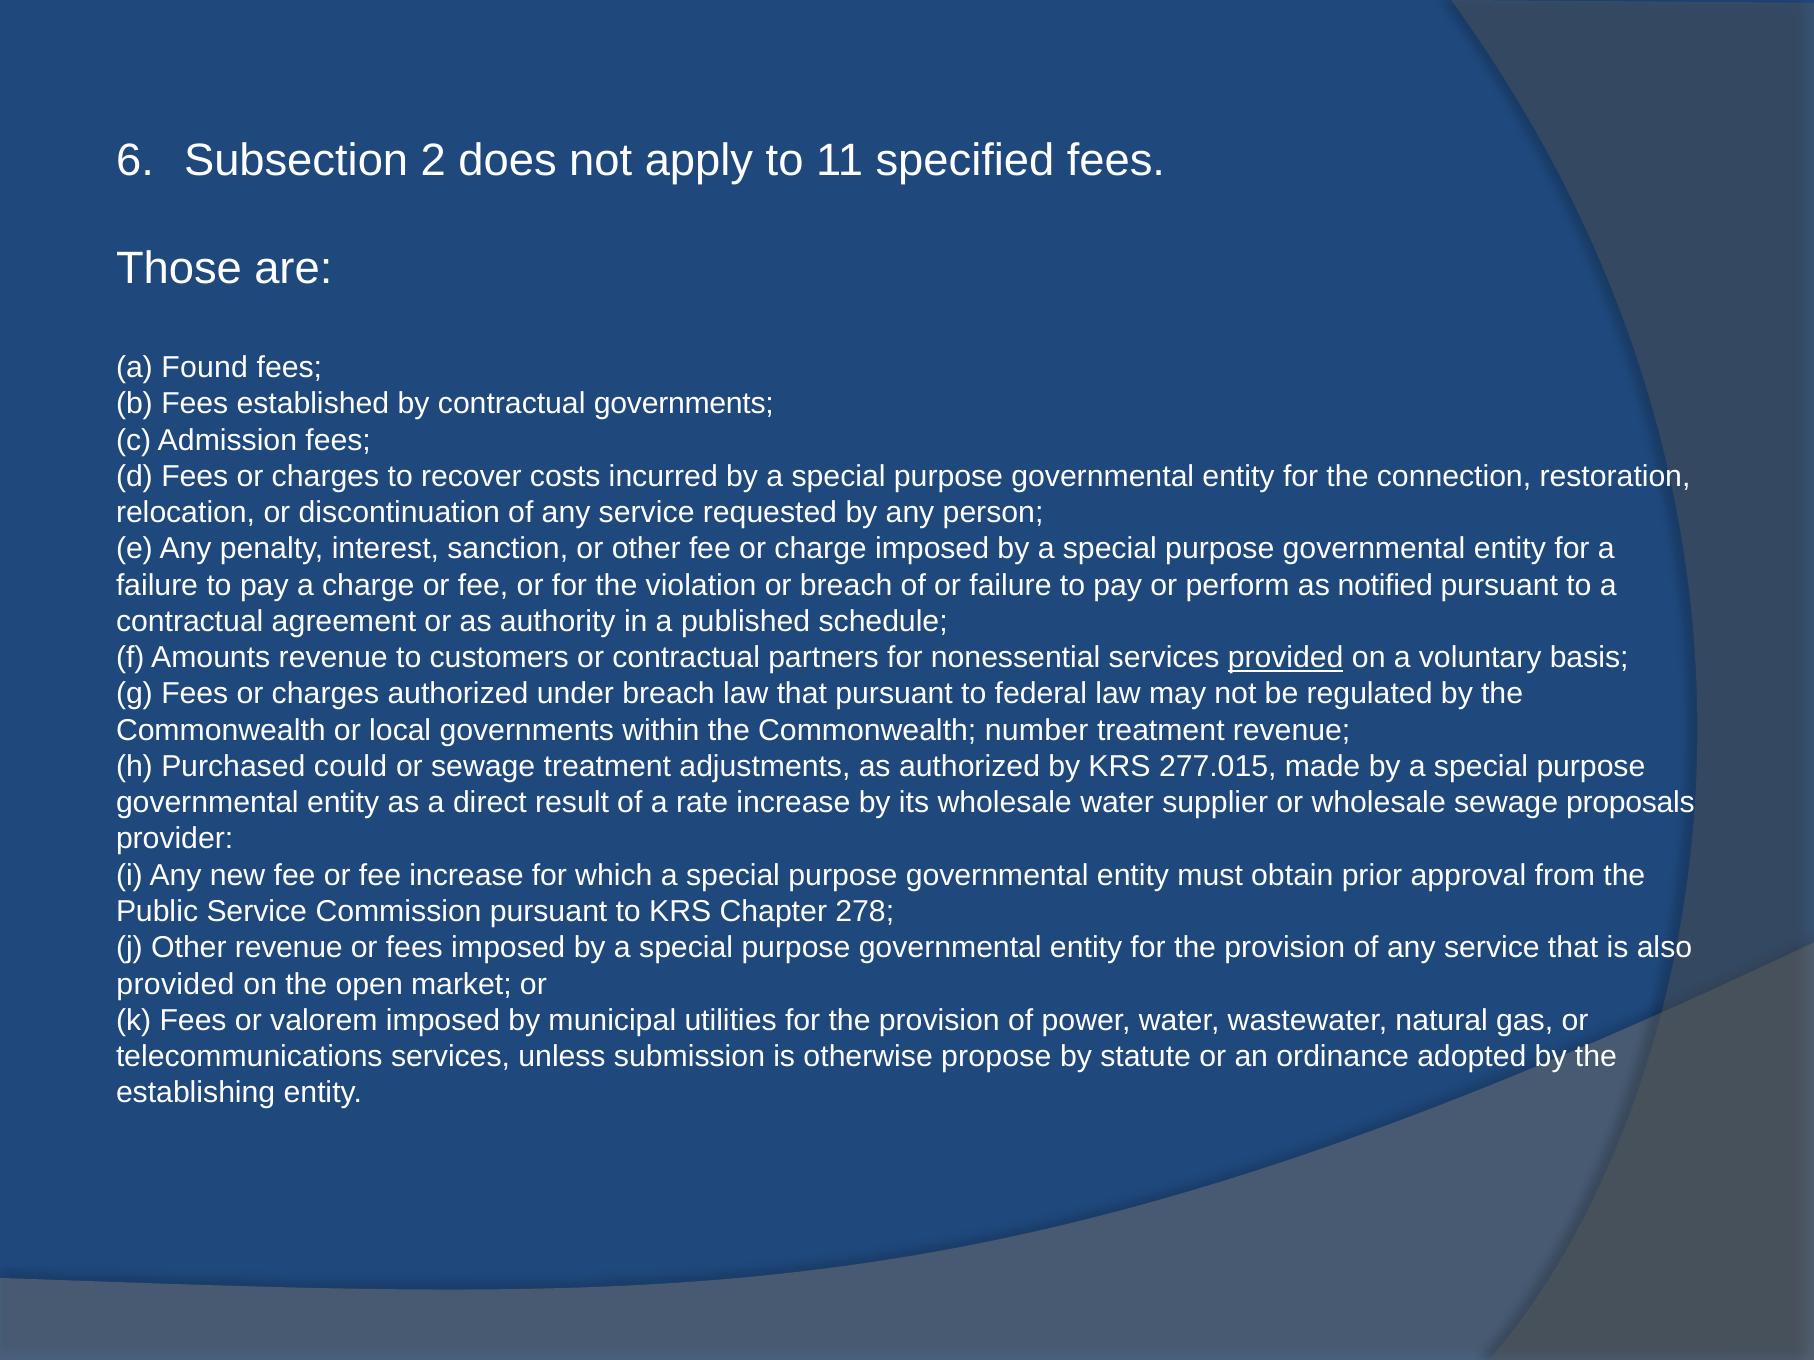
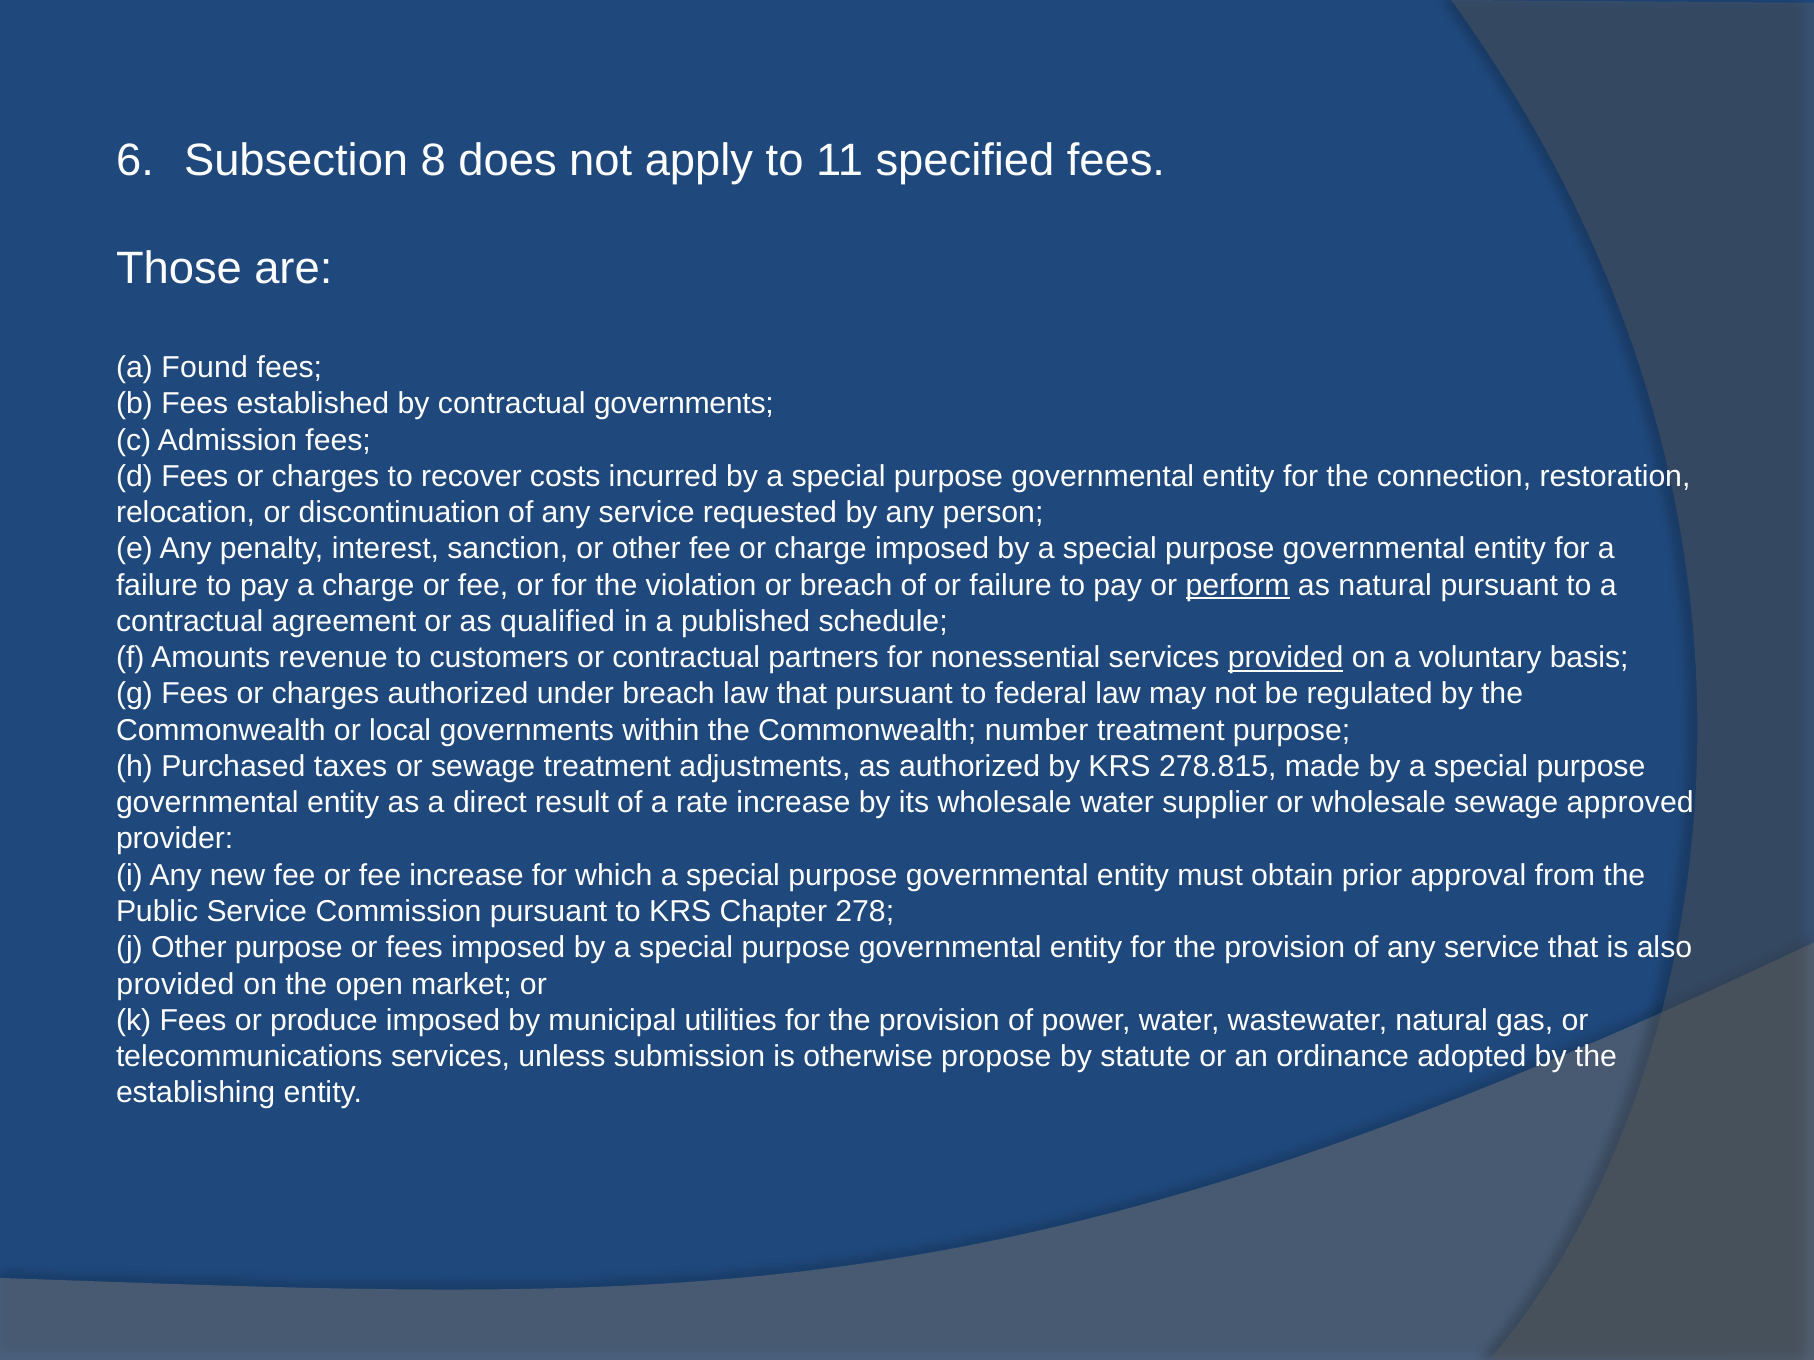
2: 2 -> 8
perform underline: none -> present
as notified: notified -> natural
authority: authority -> qualified
treatment revenue: revenue -> purpose
could: could -> taxes
277.015: 277.015 -> 278.815
proposals: proposals -> approved
Other revenue: revenue -> purpose
valorem: valorem -> produce
